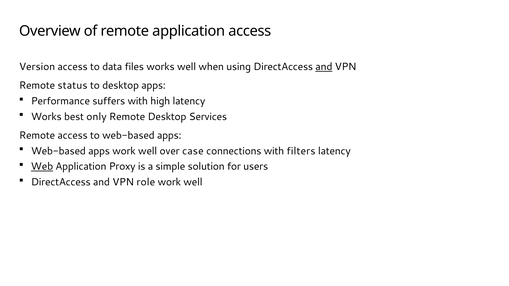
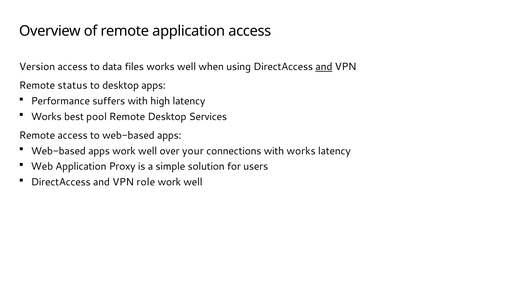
only: only -> pool
case: case -> your
with filters: filters -> works
Web underline: present -> none
